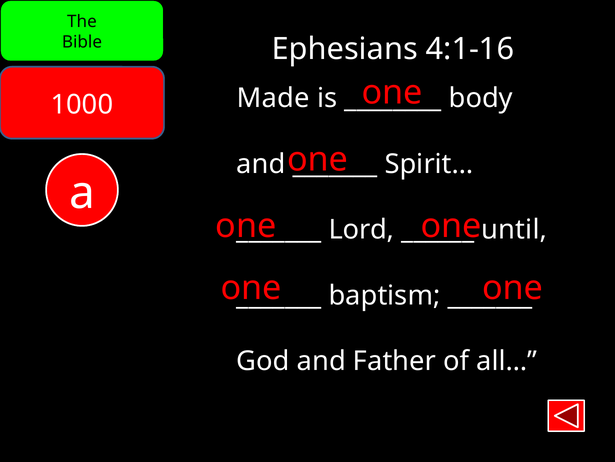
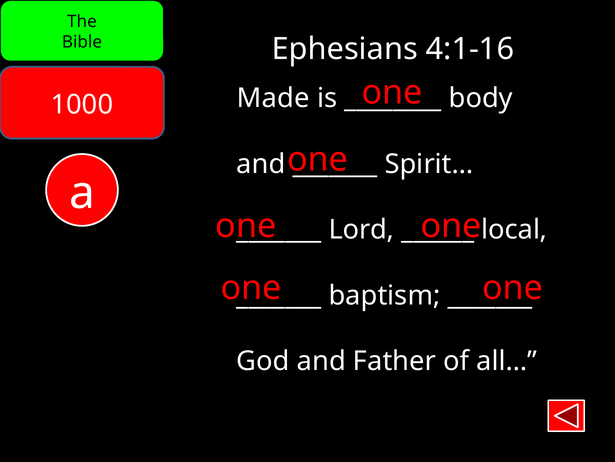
until: until -> local
